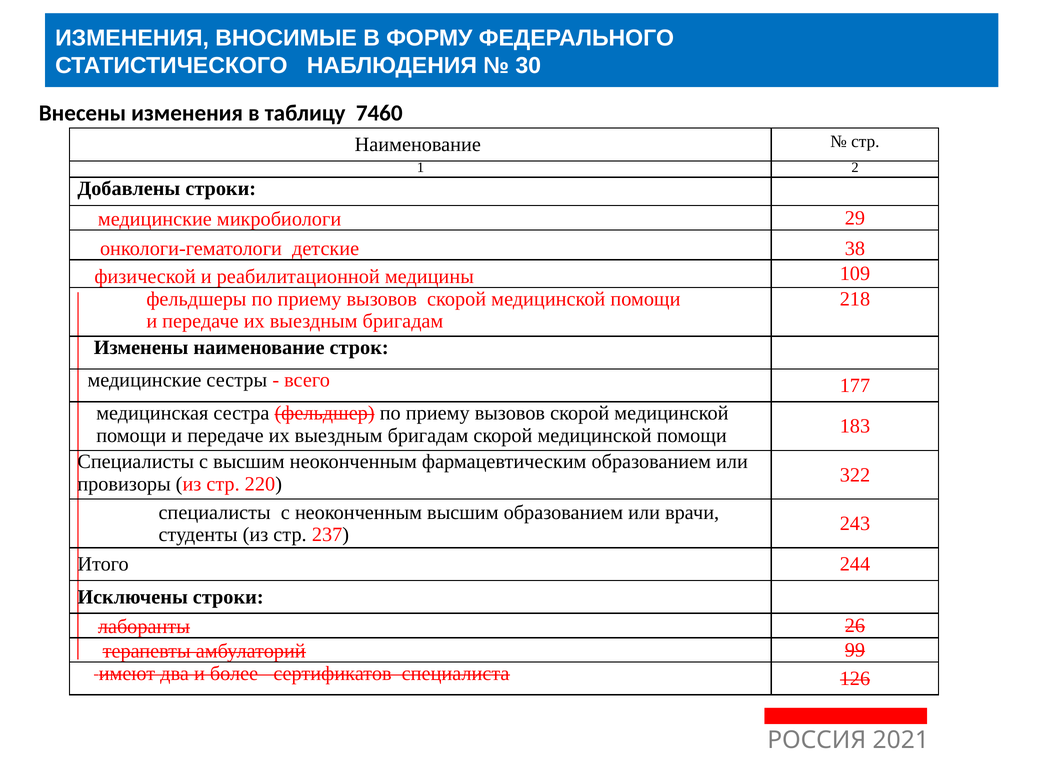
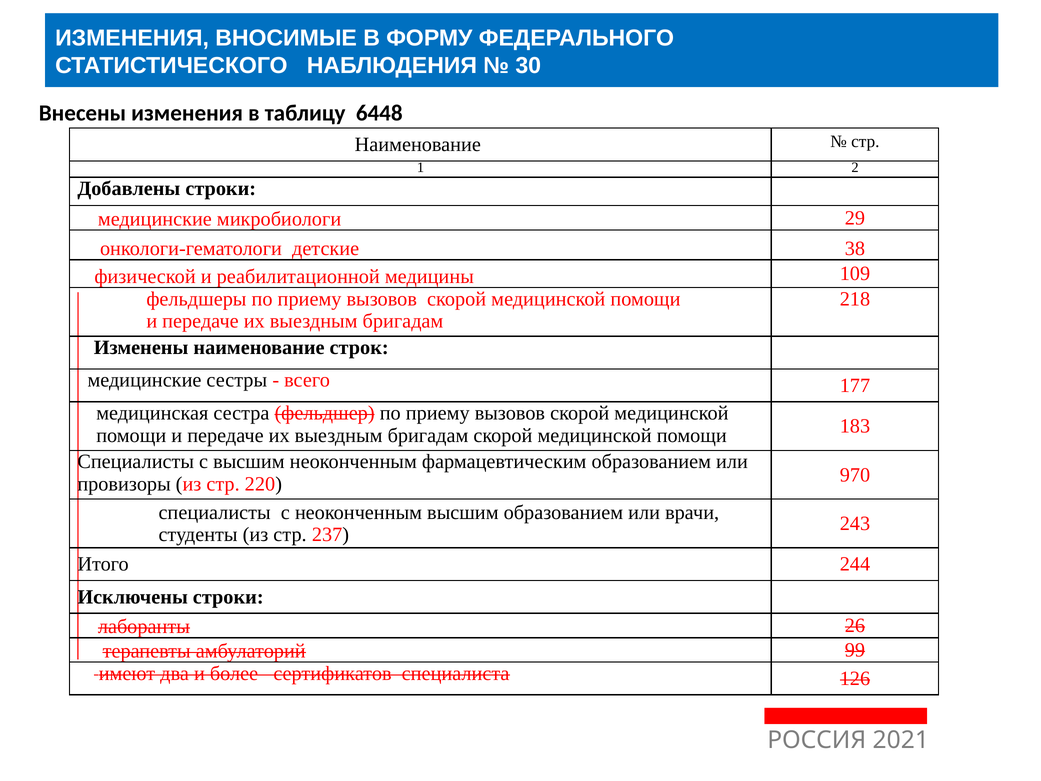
7460: 7460 -> 6448
322: 322 -> 970
